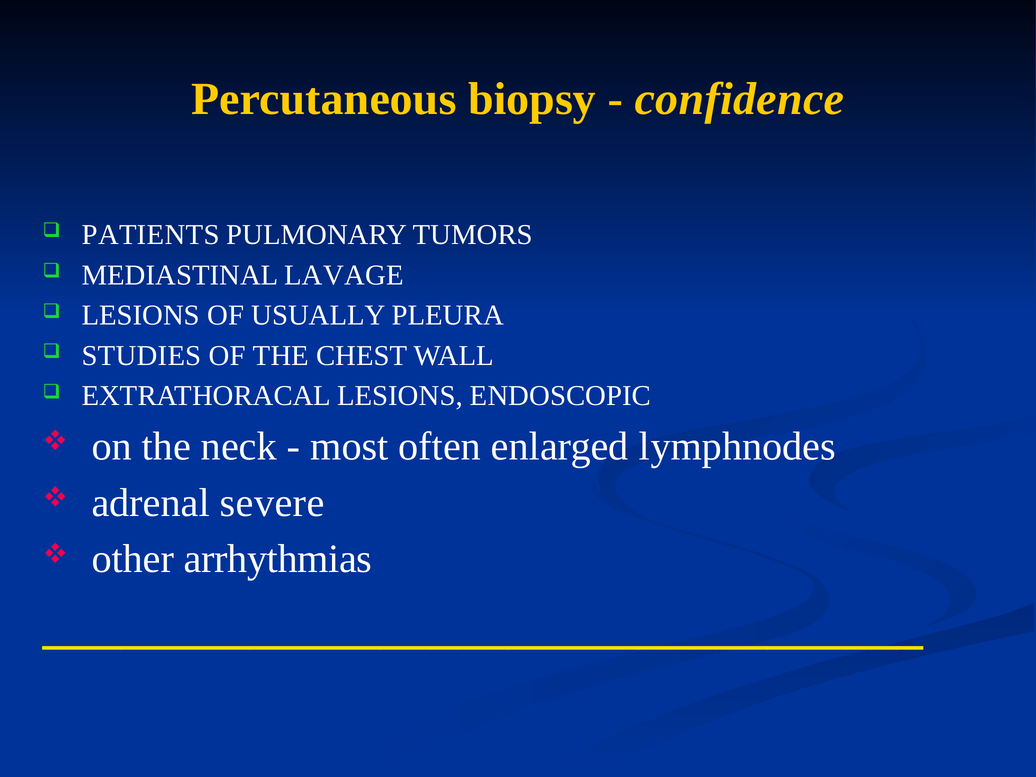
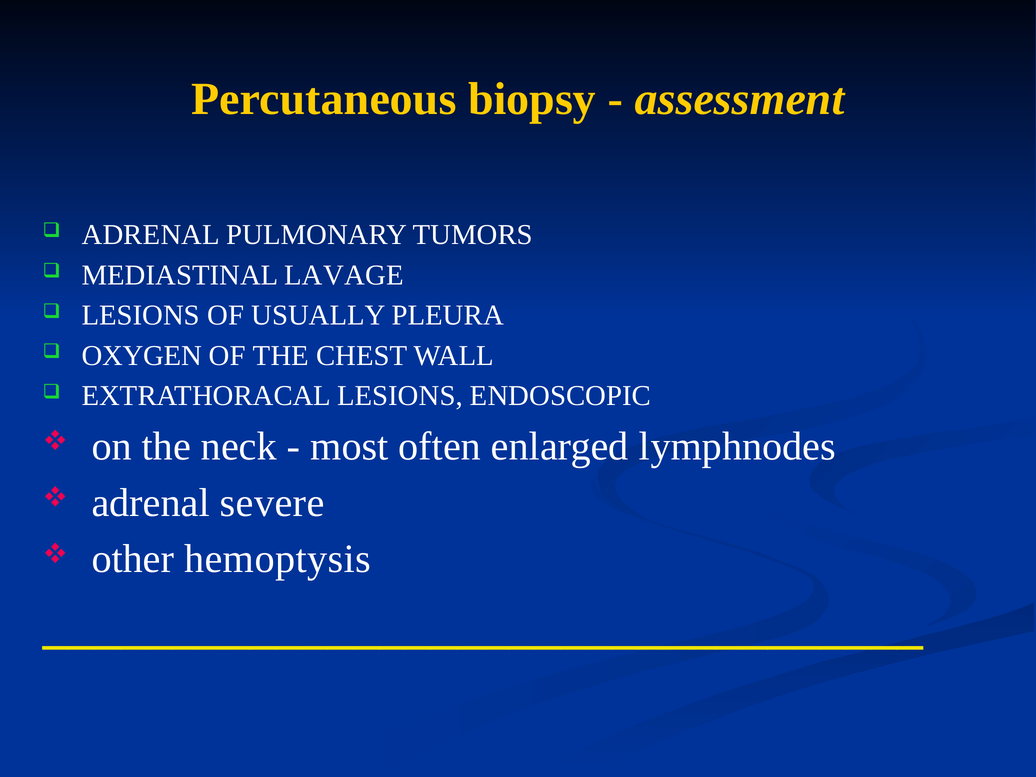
confidence: confidence -> assessment
PATIENTS at (151, 235): PATIENTS -> ADRENAL
STUDIES: STUDIES -> OXYGEN
arrhythmias: arrhythmias -> hemoptysis
